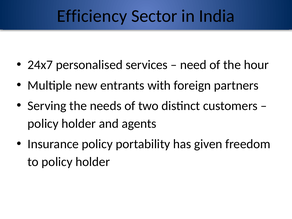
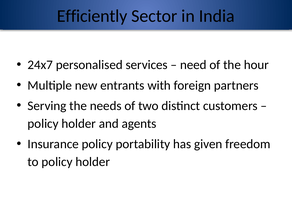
Efficiency: Efficiency -> Efficiently
